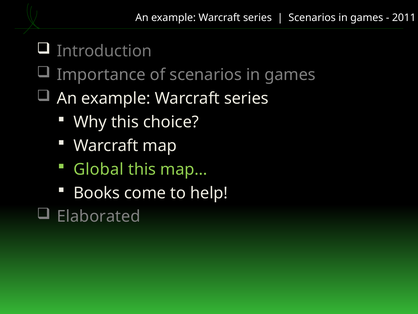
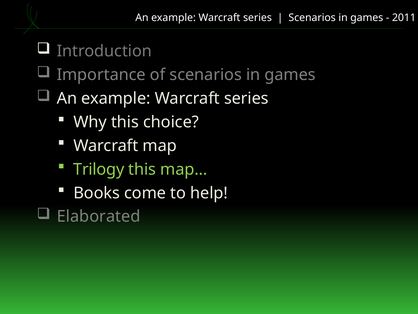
Global: Global -> Trilogy
